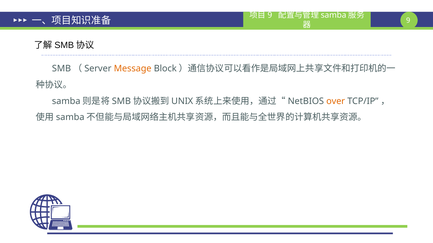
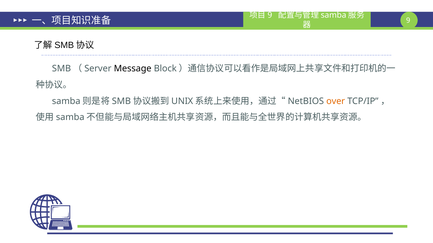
Message colour: orange -> black
